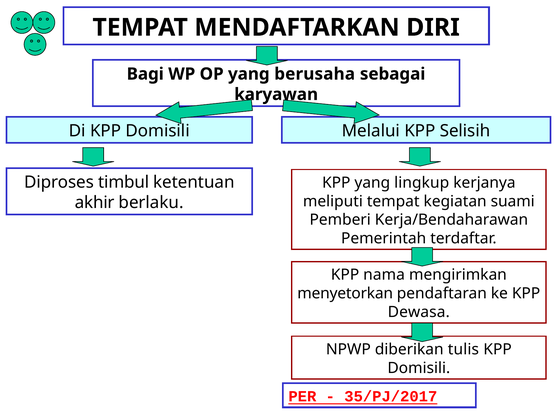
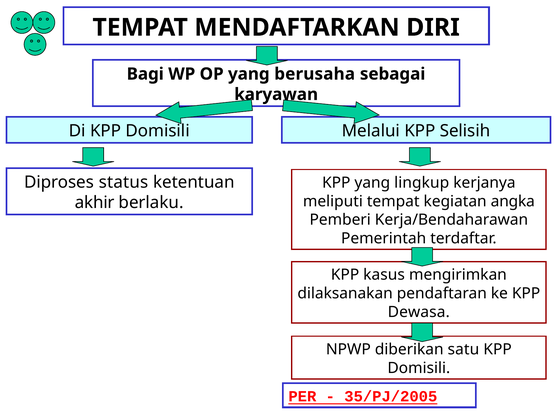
timbul: timbul -> status
suami: suami -> angka
nama: nama -> kasus
menyetorkan: menyetorkan -> dilaksanakan
tulis: tulis -> satu
35/PJ/2017: 35/PJ/2017 -> 35/PJ/2005
